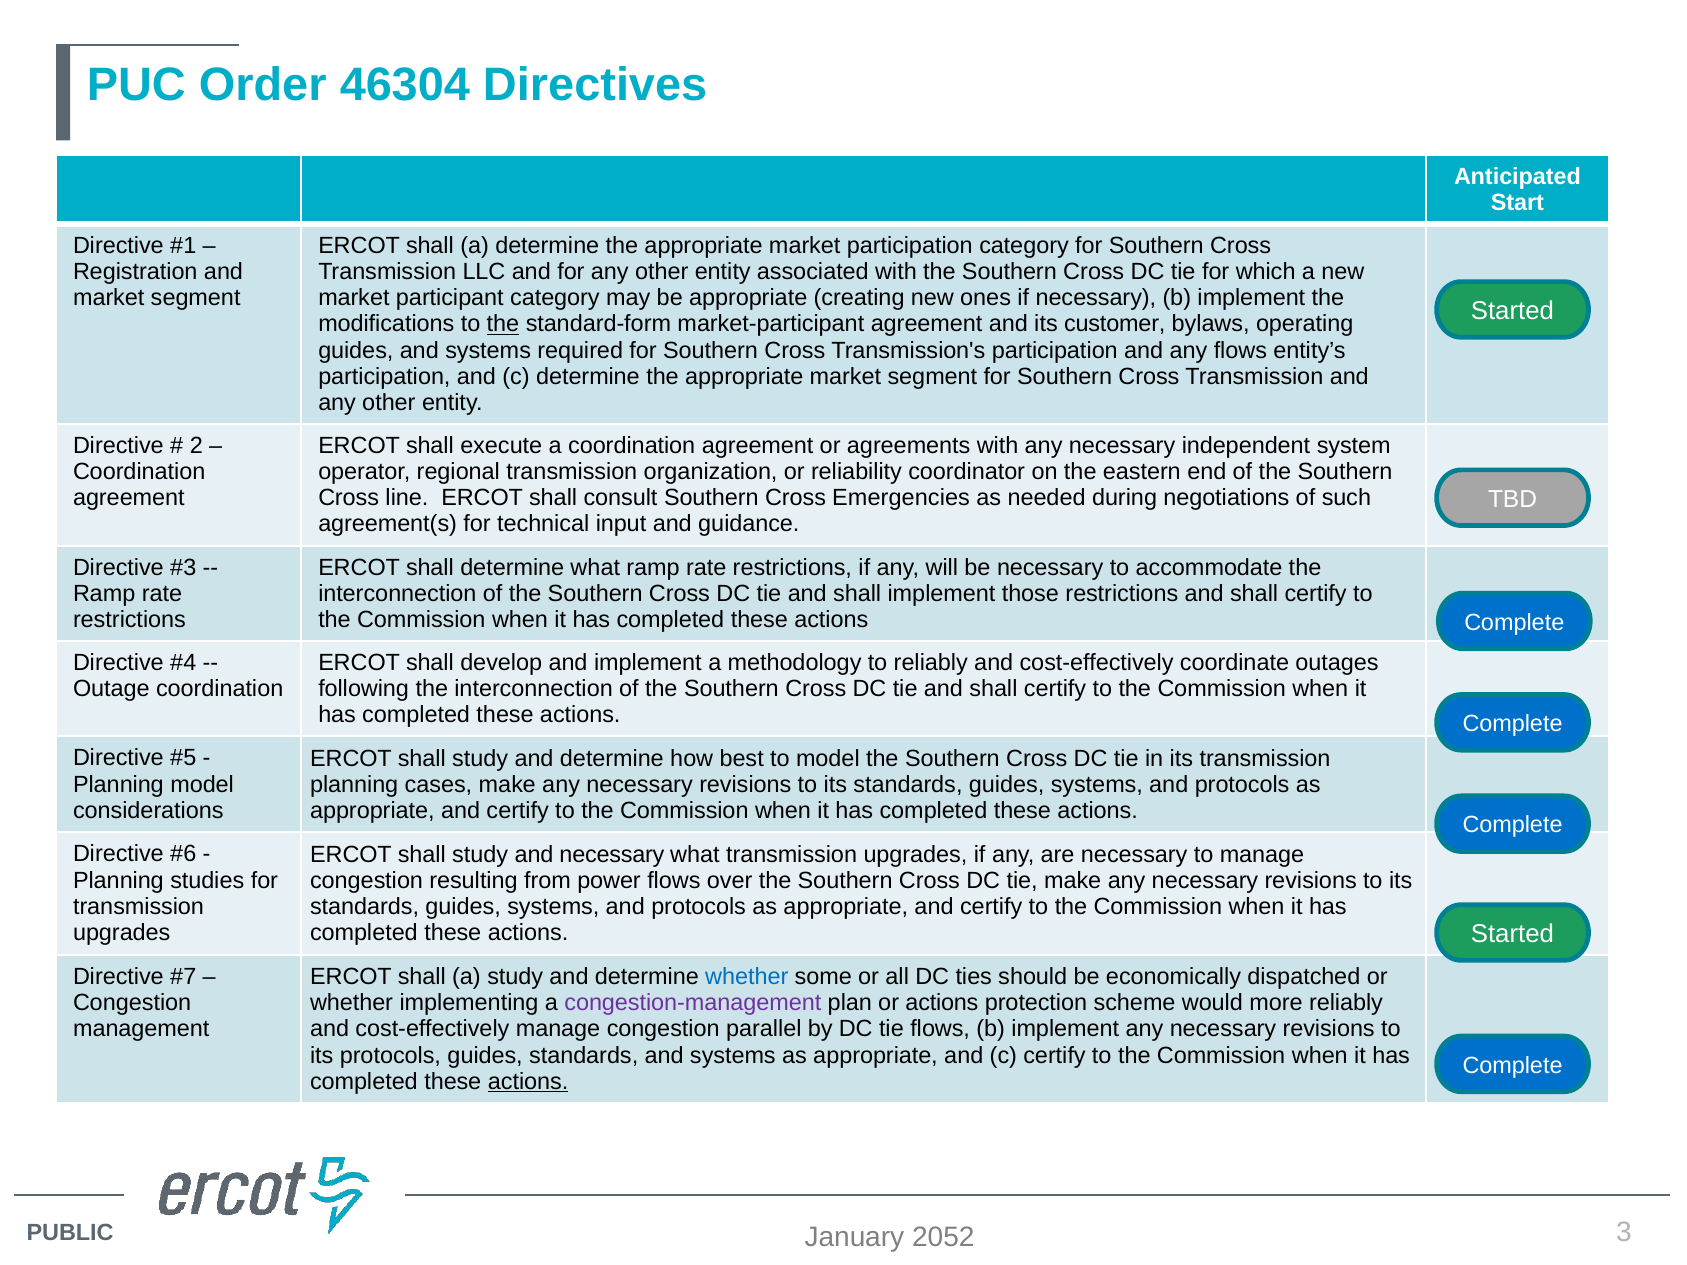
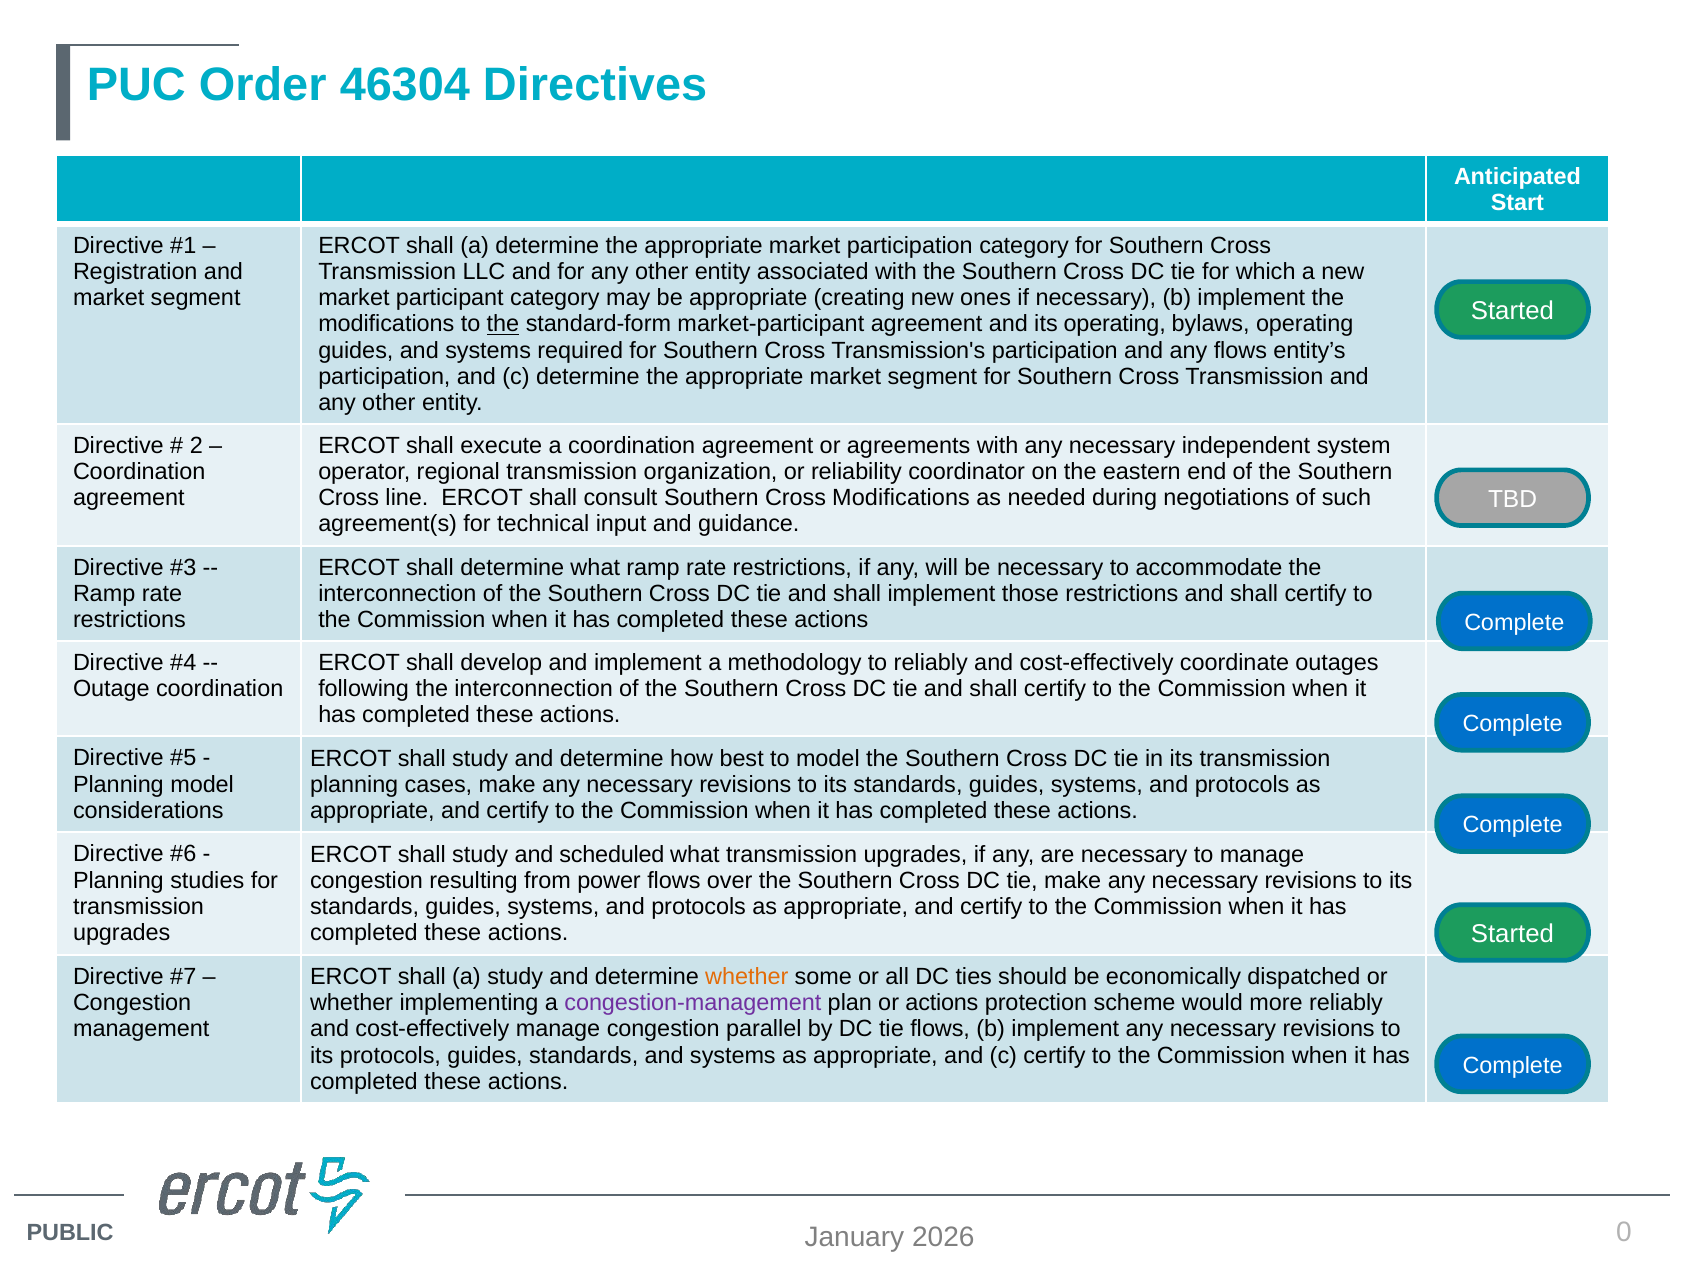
its customer: customer -> operating
Cross Emergencies: Emergencies -> Modifications
and necessary: necessary -> scheduled
whether at (747, 977) colour: blue -> orange
actions at (528, 1082) underline: present -> none
3: 3 -> 0
2052: 2052 -> 2026
